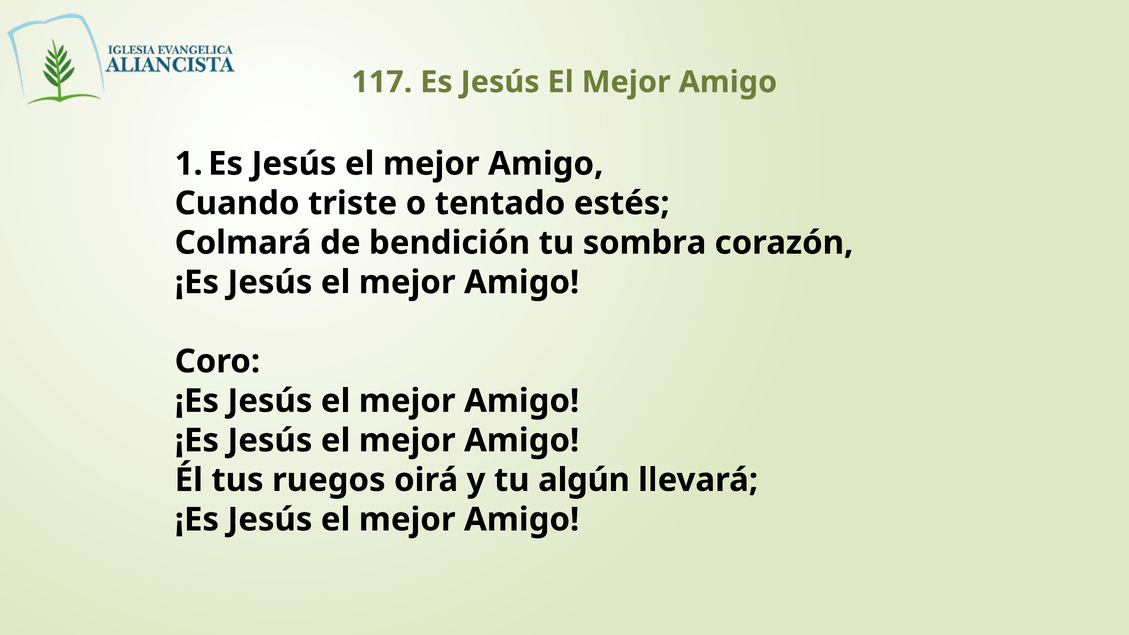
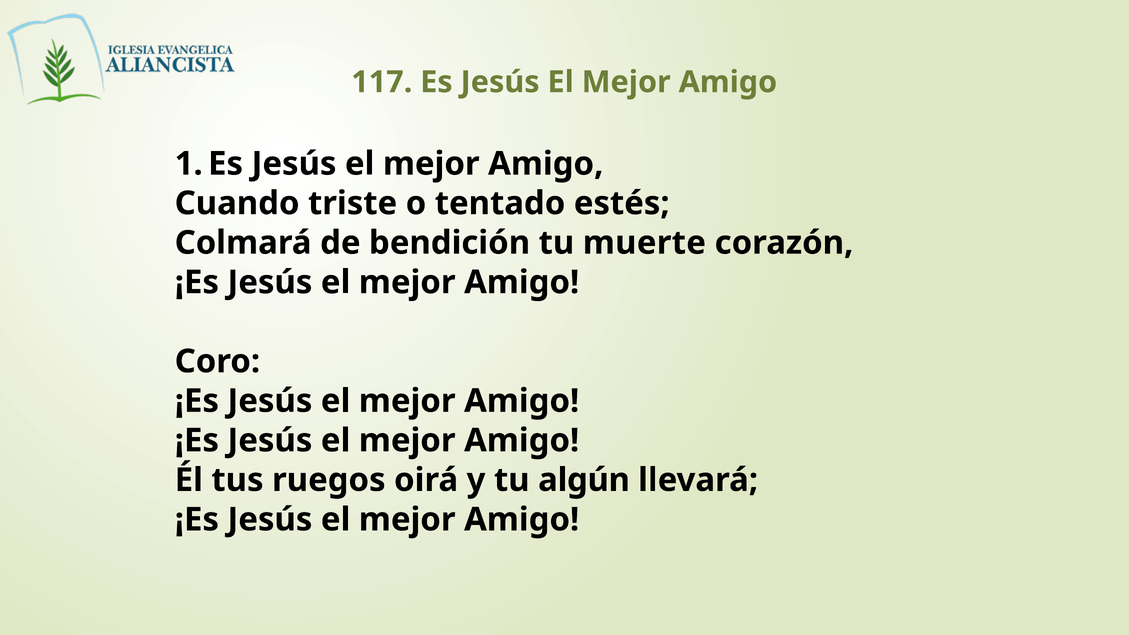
sombra: sombra -> muerte
